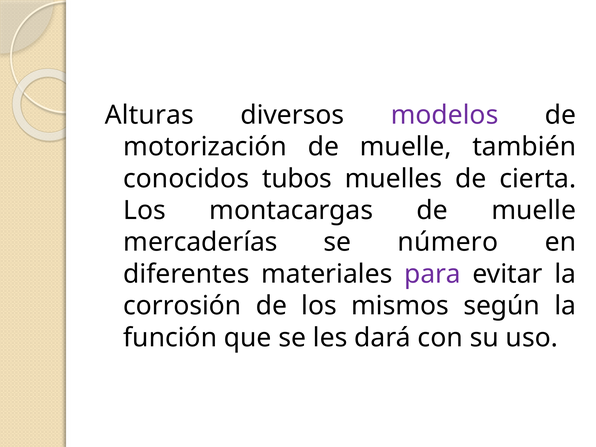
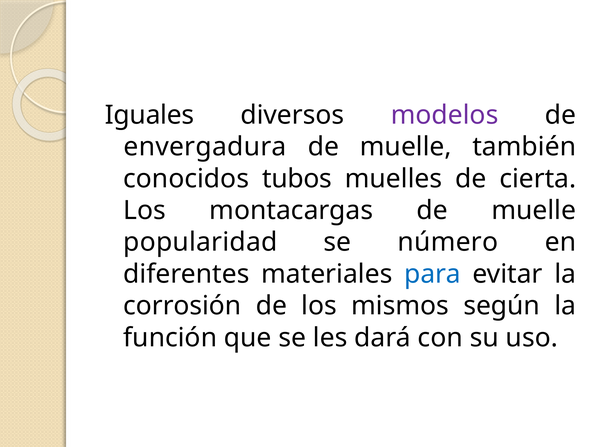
Alturas: Alturas -> Iguales
motorización: motorización -> envergadura
mercaderías: mercaderías -> popularidad
para colour: purple -> blue
